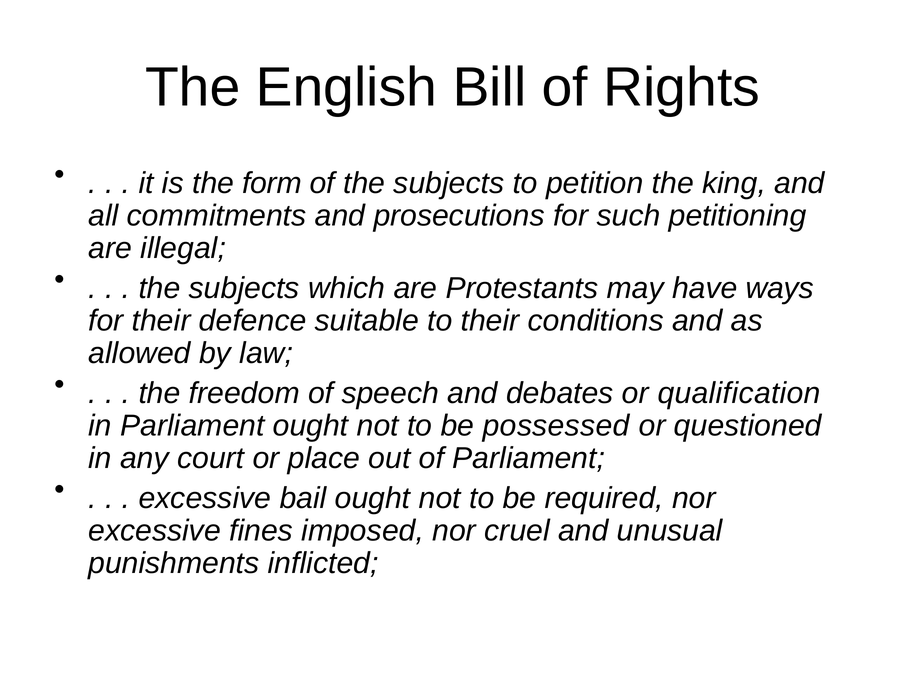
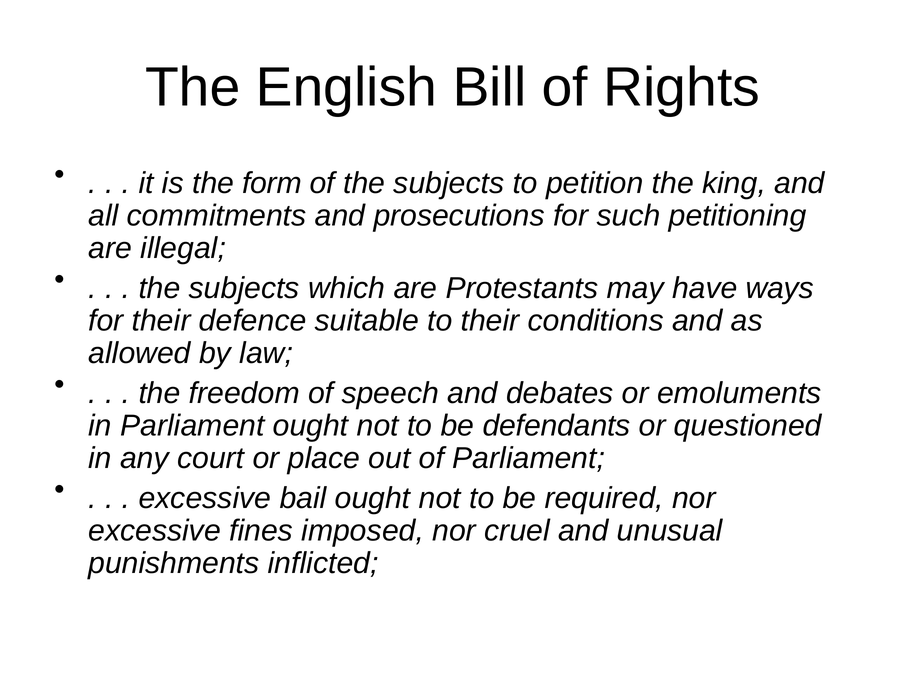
qualification: qualification -> emoluments
possessed: possessed -> defendants
